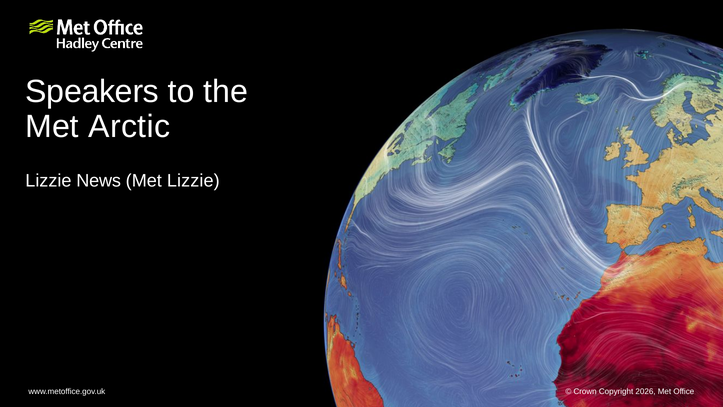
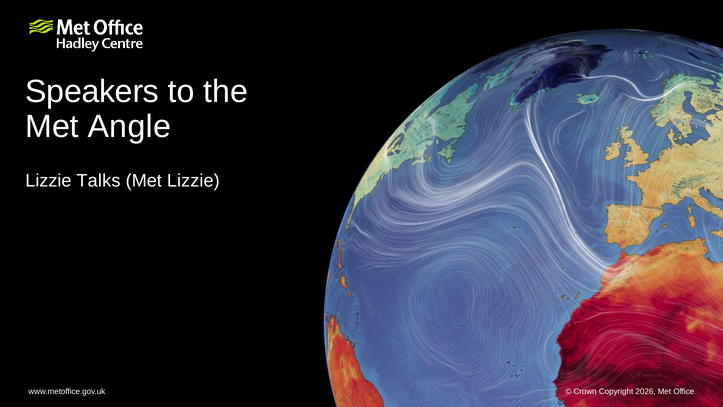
Arctic: Arctic -> Angle
News: News -> Talks
